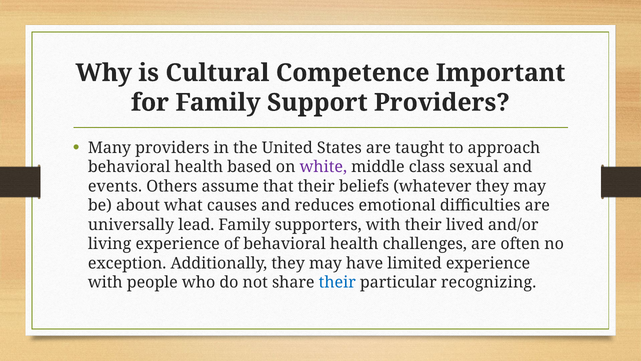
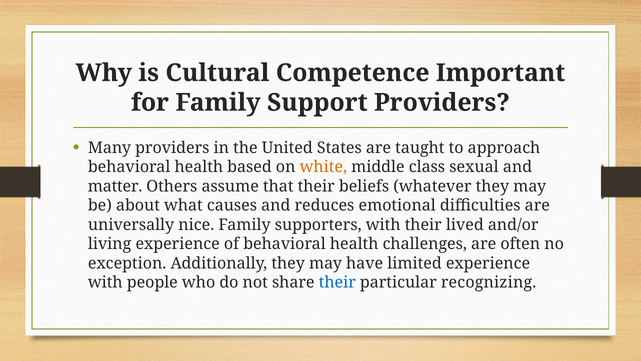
white colour: purple -> orange
events: events -> matter
lead: lead -> nice
